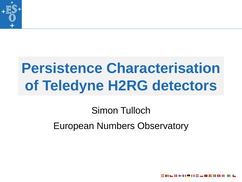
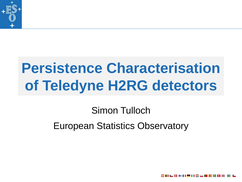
Numbers: Numbers -> Statistics
